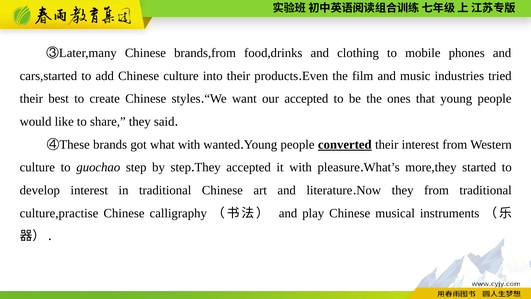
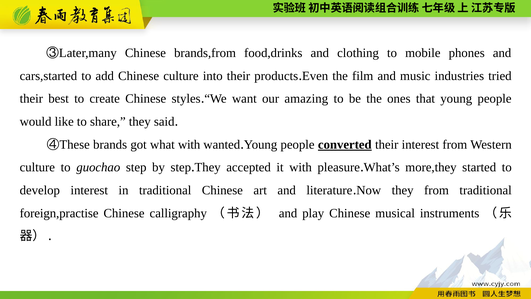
our accepted: accepted -> amazing
culture,practise: culture,practise -> foreign,practise
